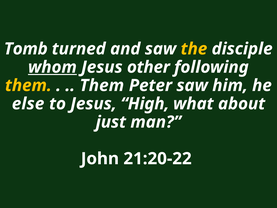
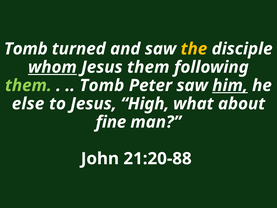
Jesus other: other -> them
them at (28, 85) colour: yellow -> light green
Them at (102, 85): Them -> Tomb
him underline: none -> present
just: just -> fine
21:20-22: 21:20-22 -> 21:20-88
